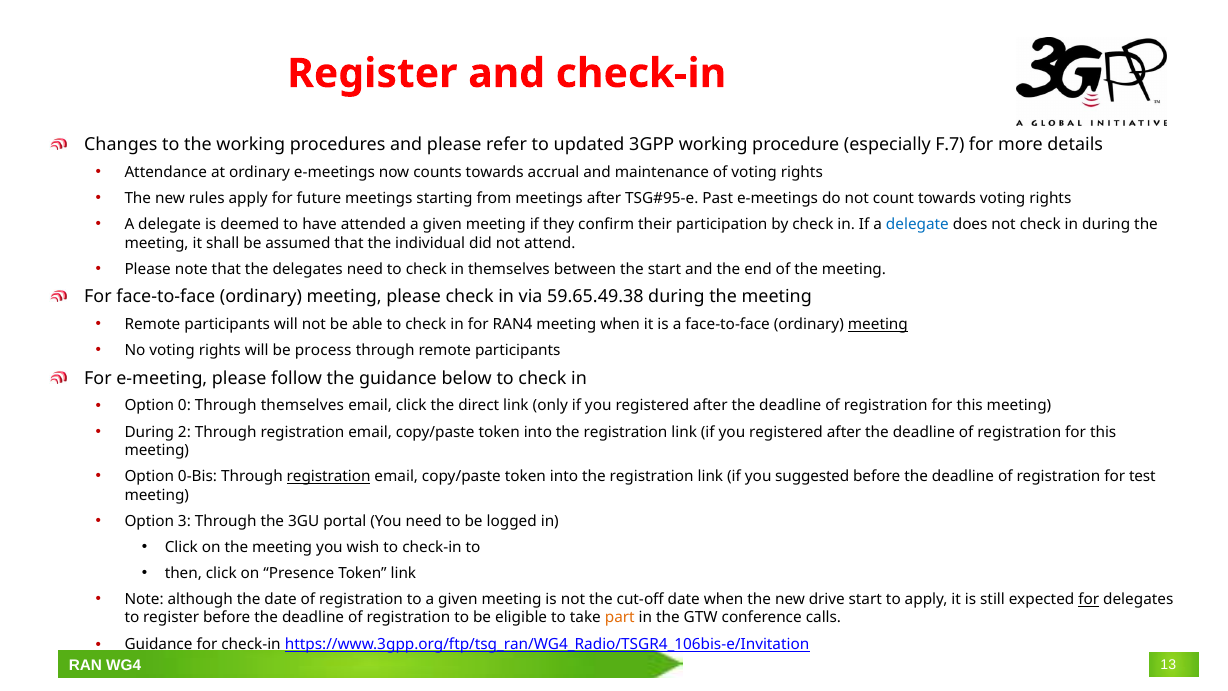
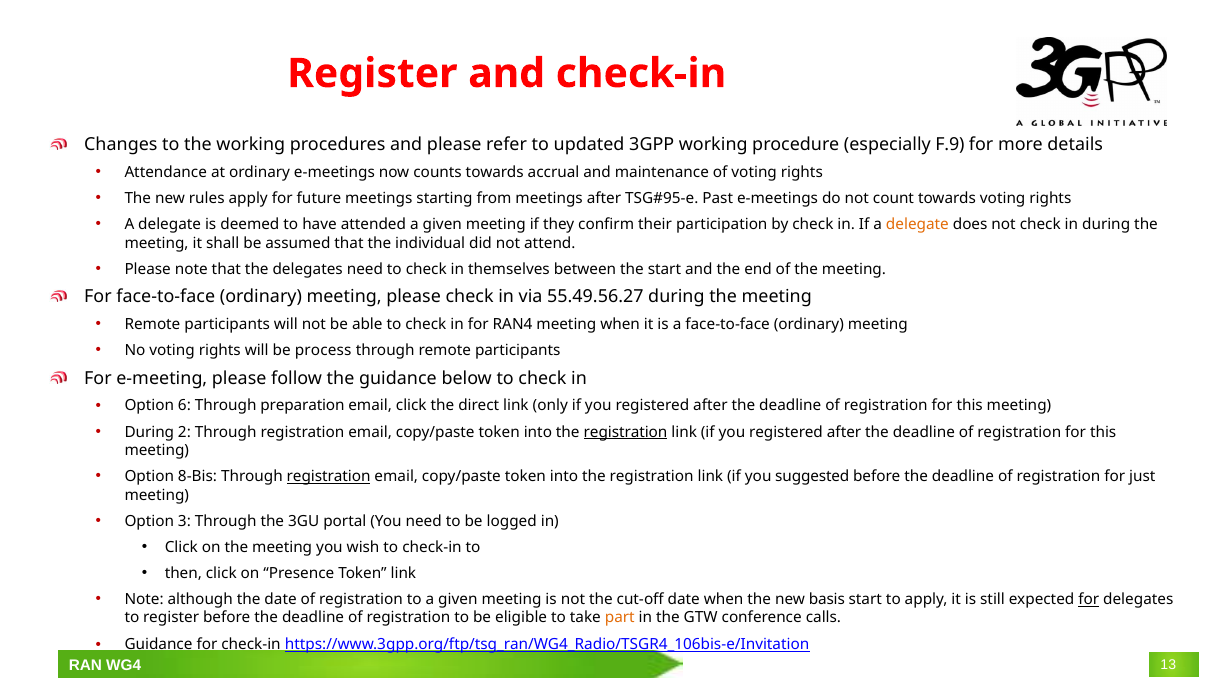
F.7: F.7 -> F.9
delegate at (917, 225) colour: blue -> orange
59.65.49.38: 59.65.49.38 -> 55.49.56.27
meeting at (878, 324) underline: present -> none
0: 0 -> 6
Through themselves: themselves -> preparation
registration at (626, 432) underline: none -> present
0-Bis: 0-Bis -> 8-Bis
test: test -> just
drive: drive -> basis
